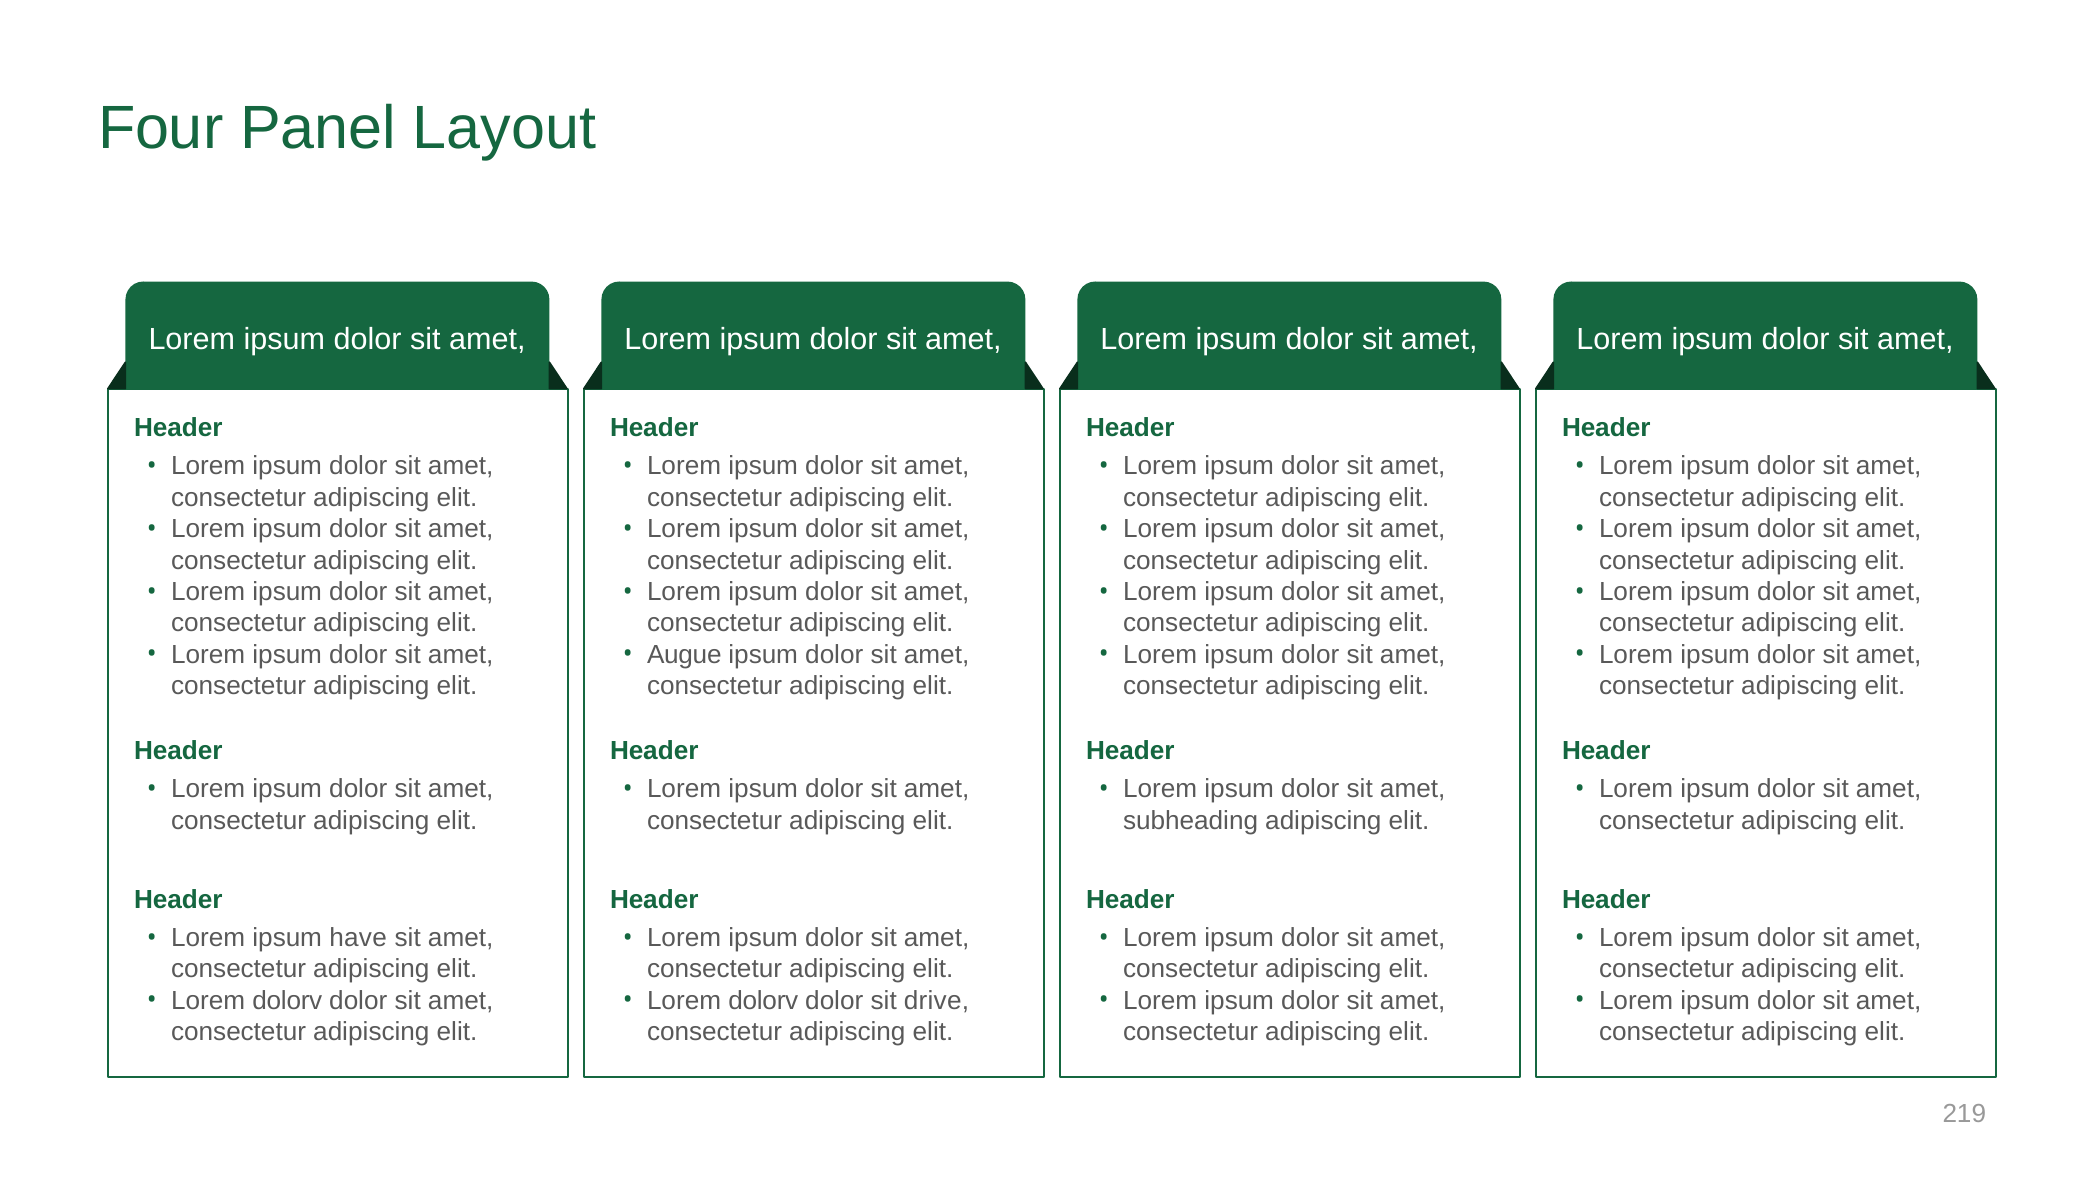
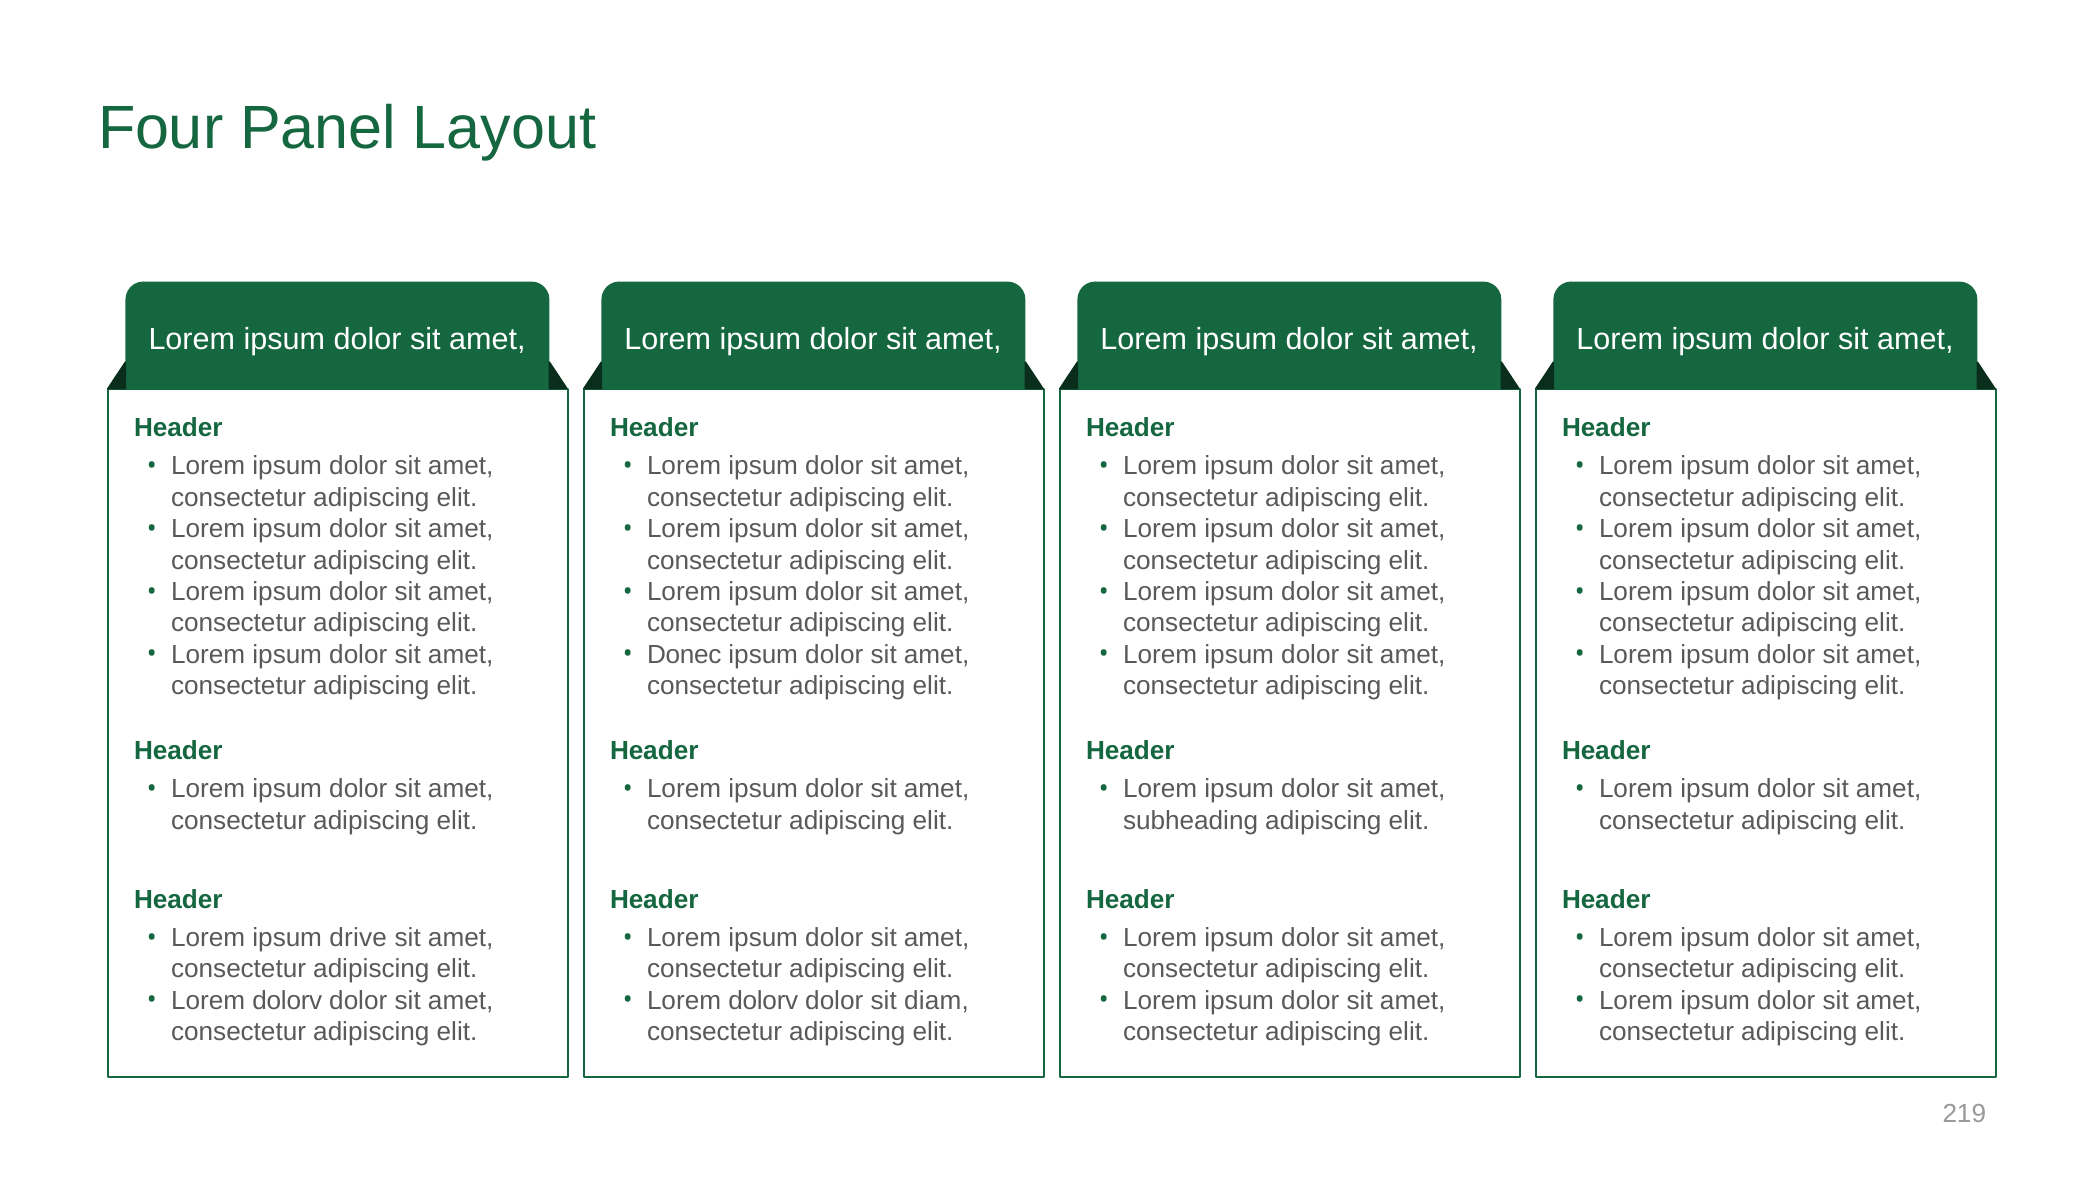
Augue: Augue -> Donec
have: have -> drive
drive: drive -> diam
